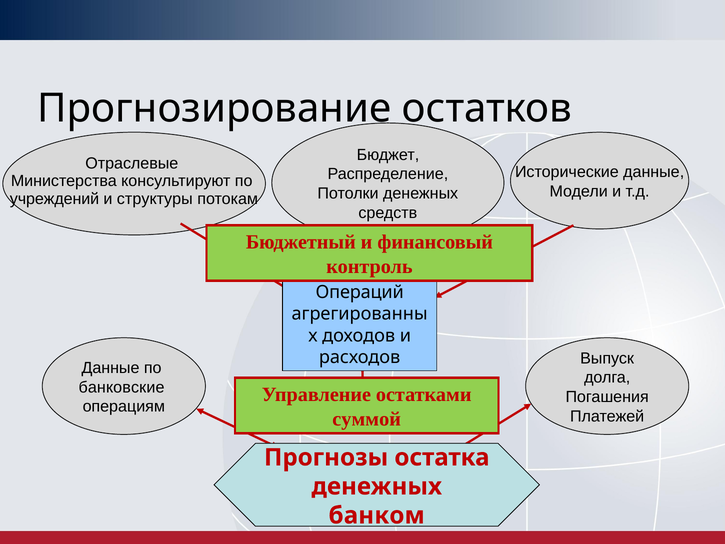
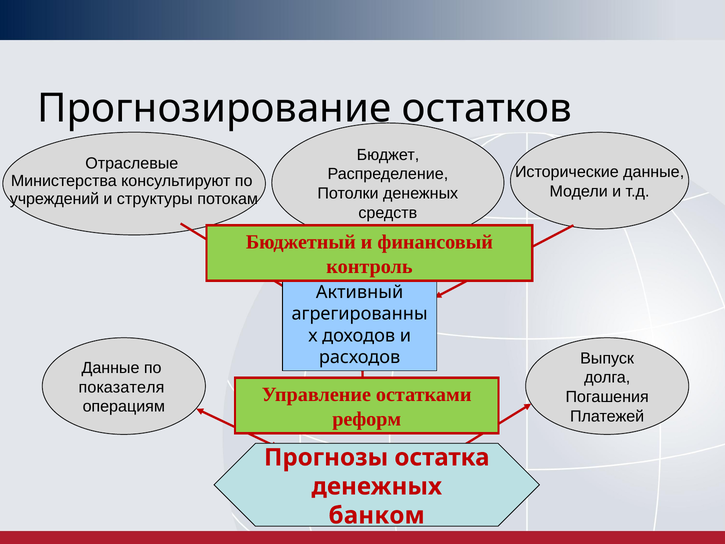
Операций: Операций -> Активный
банковские: банковские -> показателя
суммой: суммой -> реформ
